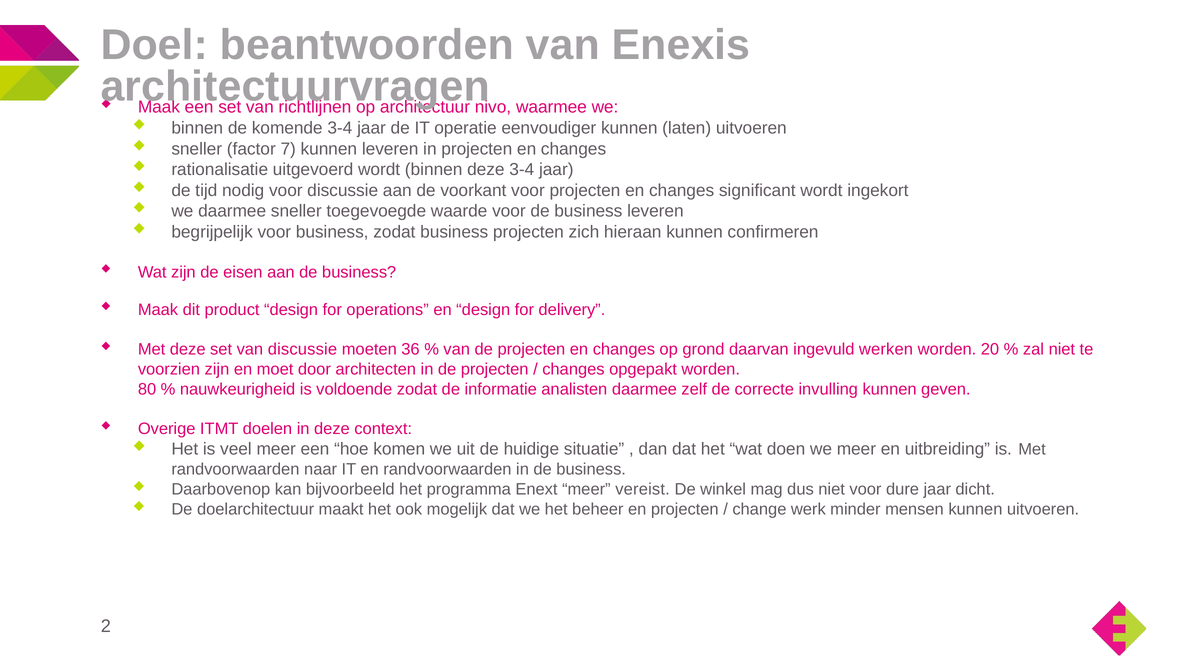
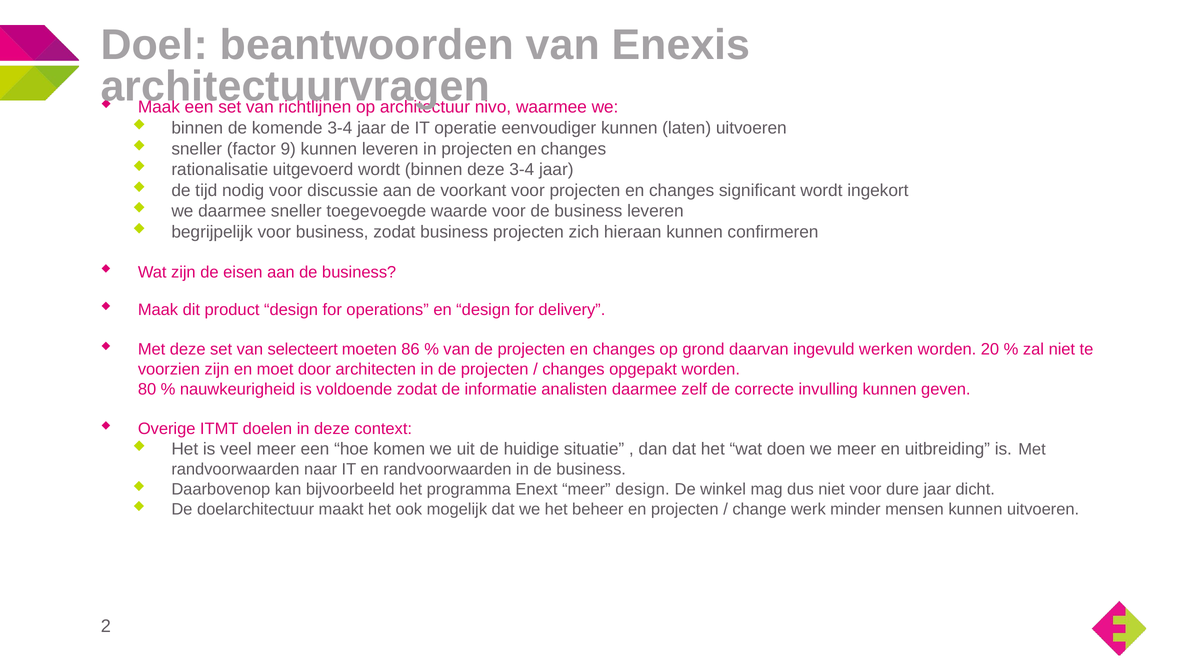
7: 7 -> 9
van discussie: discussie -> selecteert
36: 36 -> 86
meer vereist: vereist -> design
